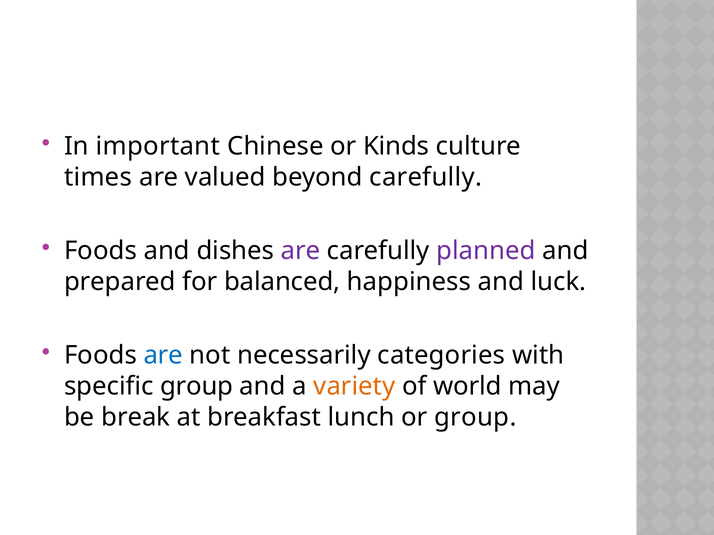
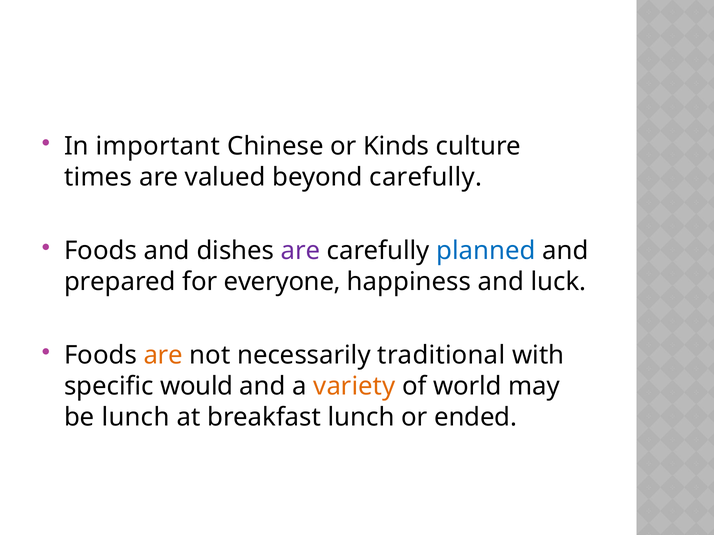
planned colour: purple -> blue
balanced: balanced -> everyone
are at (163, 356) colour: blue -> orange
categories: categories -> traditional
specific group: group -> would
be break: break -> lunch
or group: group -> ended
